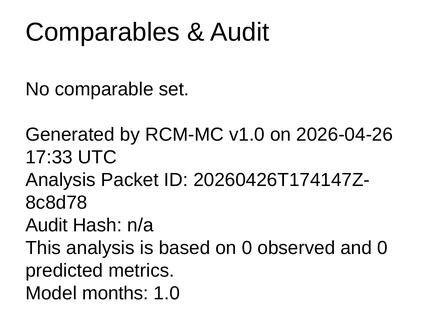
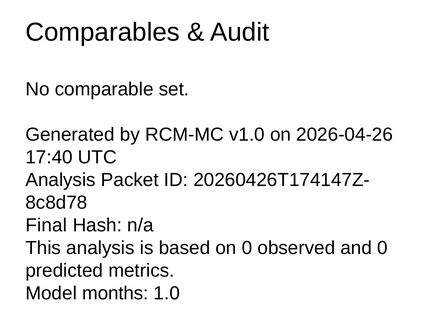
17:33: 17:33 -> 17:40
Audit at (47, 225): Audit -> Final
